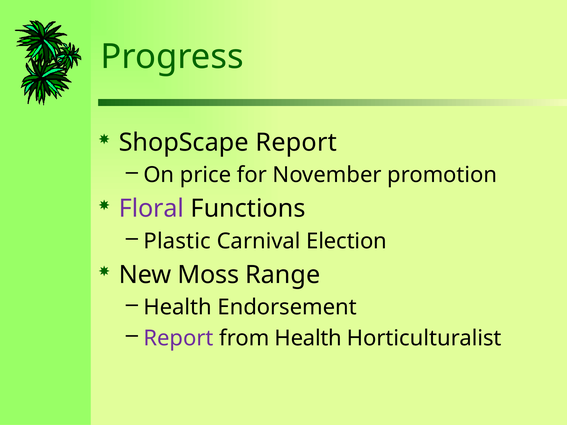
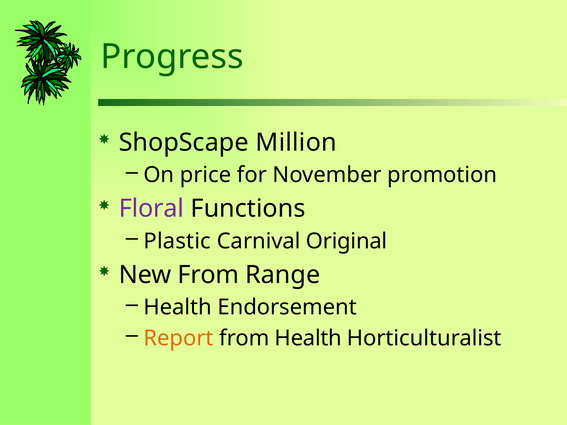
ShopScape Report: Report -> Million
Election: Election -> Original
New Moss: Moss -> From
Report at (179, 338) colour: purple -> orange
